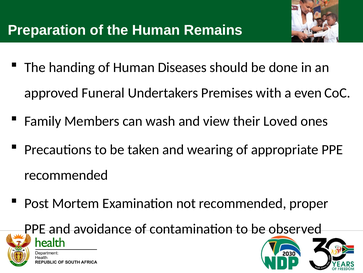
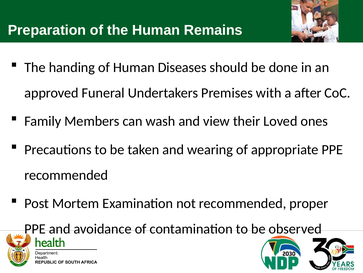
even: even -> after
